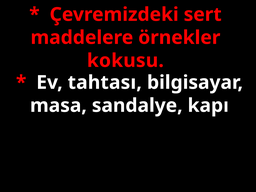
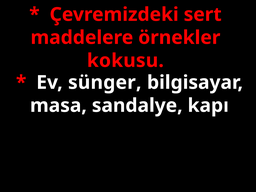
tahtası: tahtası -> sünger
